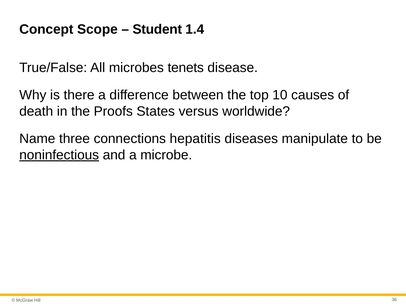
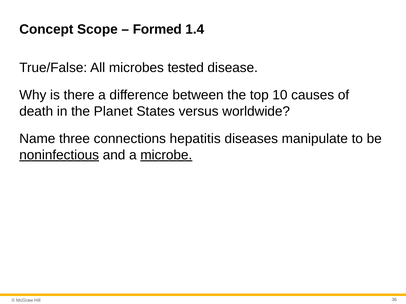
Student: Student -> Formed
tenets: tenets -> tested
Proofs: Proofs -> Planet
microbe underline: none -> present
